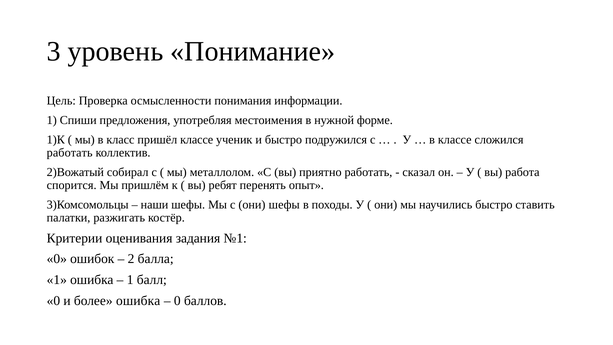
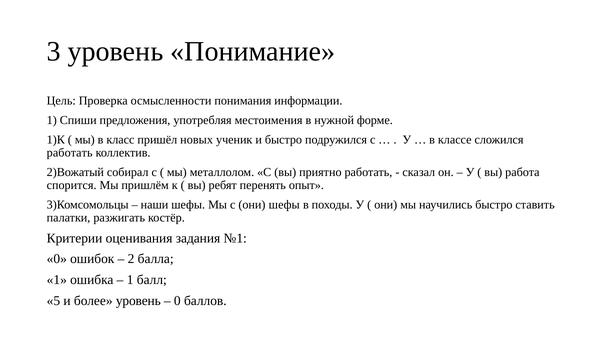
пришёл классе: классе -> новых
0 at (53, 301): 0 -> 5
более ошибка: ошибка -> уровень
